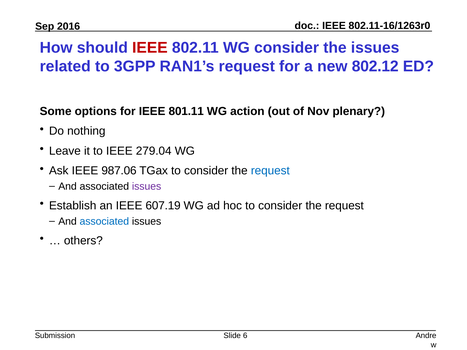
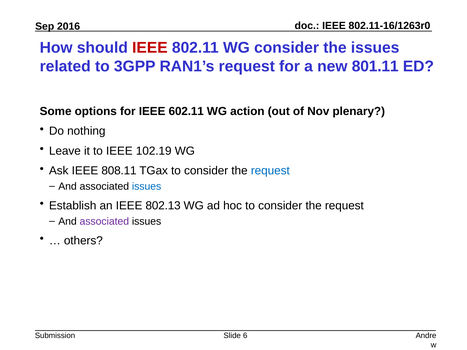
802.12: 802.12 -> 801.11
801.11: 801.11 -> 602.11
279.04: 279.04 -> 102.19
987.06: 987.06 -> 808.11
issues at (147, 187) colour: purple -> blue
607.19: 607.19 -> 802.13
associated at (104, 222) colour: blue -> purple
